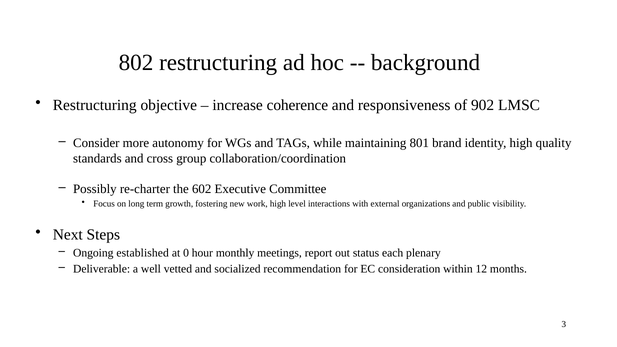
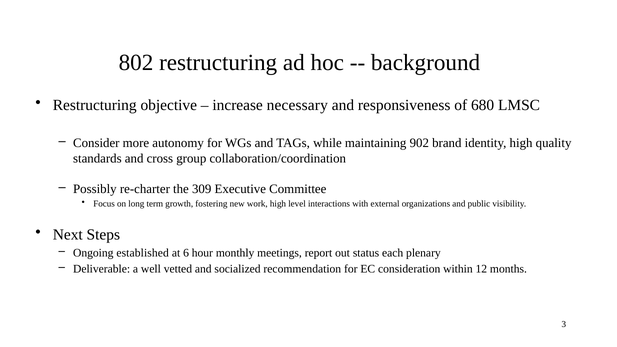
coherence: coherence -> necessary
902: 902 -> 680
801: 801 -> 902
602: 602 -> 309
0: 0 -> 6
